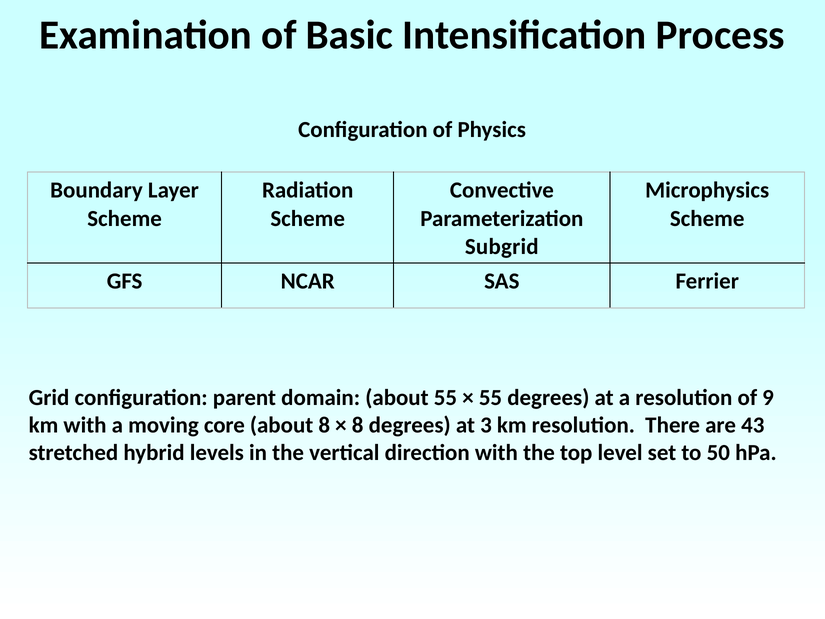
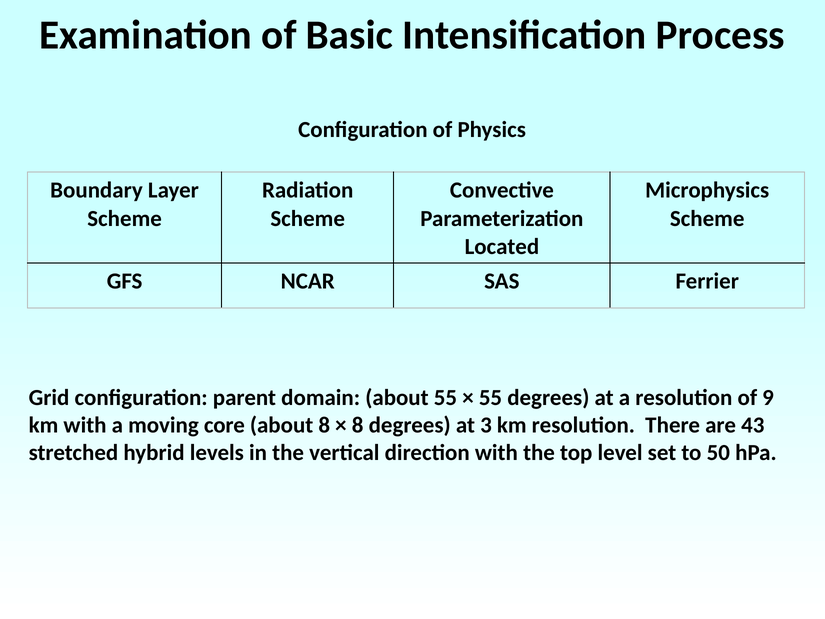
Subgrid: Subgrid -> Located
